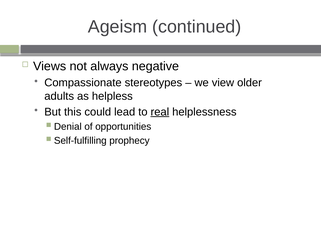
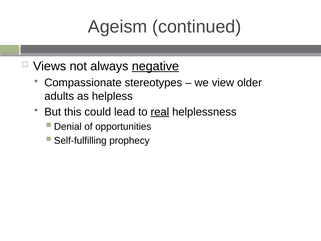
negative underline: none -> present
